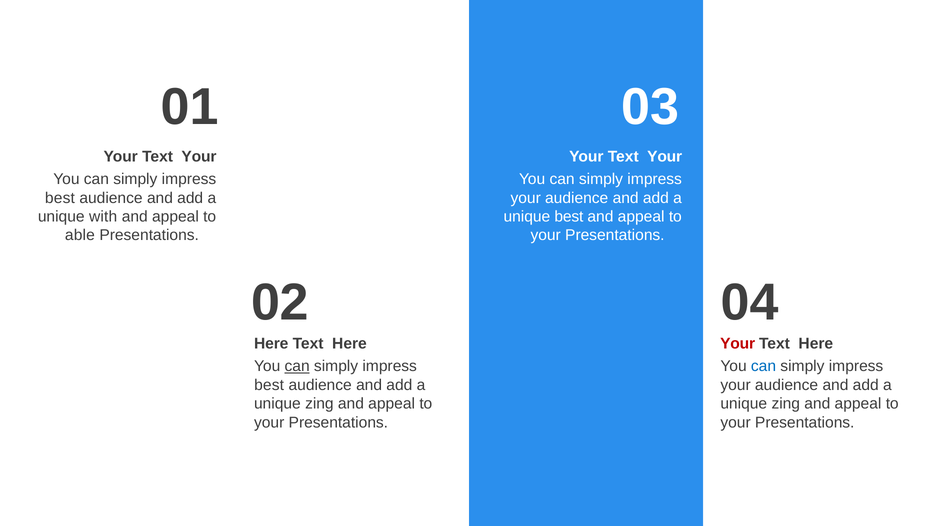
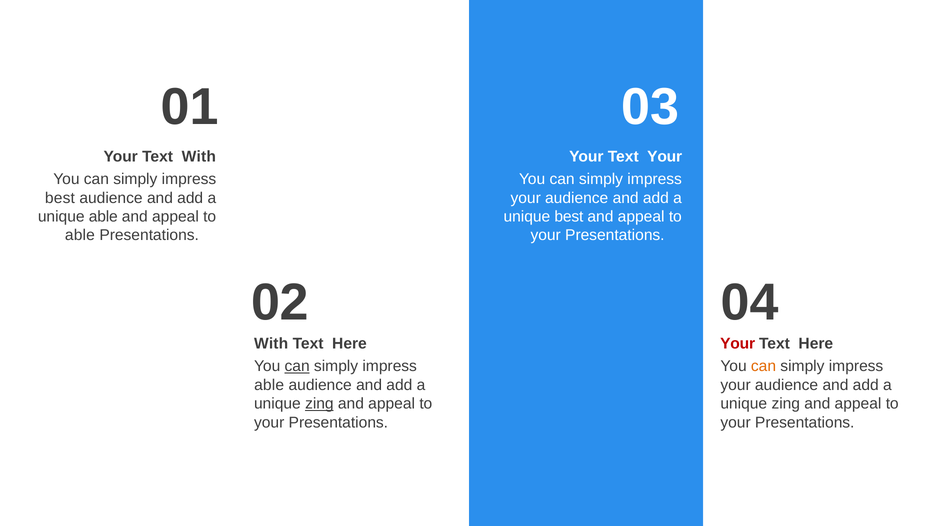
Your at (199, 157): Your -> With
unique with: with -> able
Here at (271, 344): Here -> With
can at (764, 367) colour: blue -> orange
best at (269, 385): best -> able
zing at (319, 404) underline: none -> present
